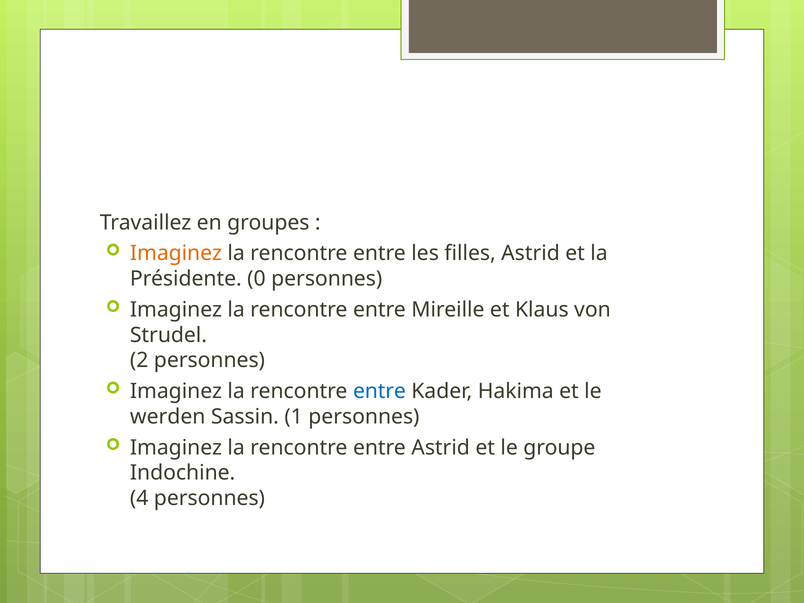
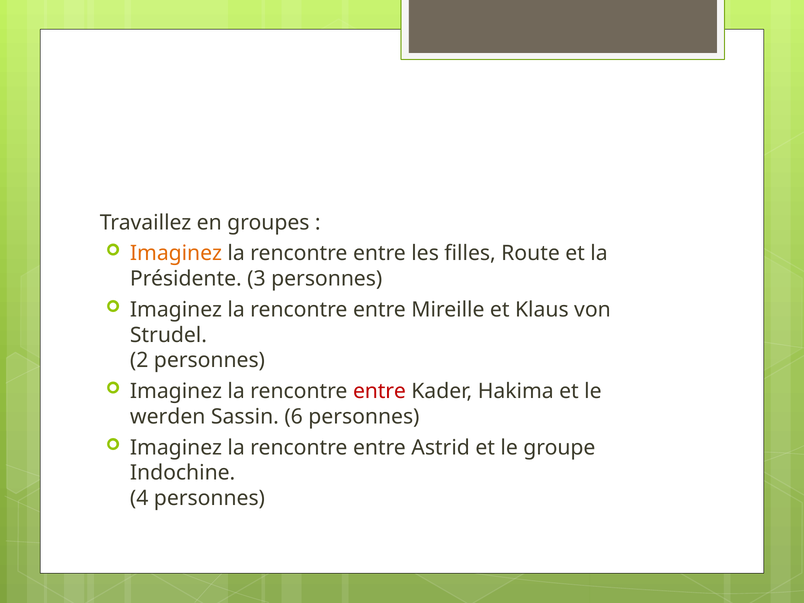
filles Astrid: Astrid -> Route
0: 0 -> 3
entre at (379, 391) colour: blue -> red
1: 1 -> 6
